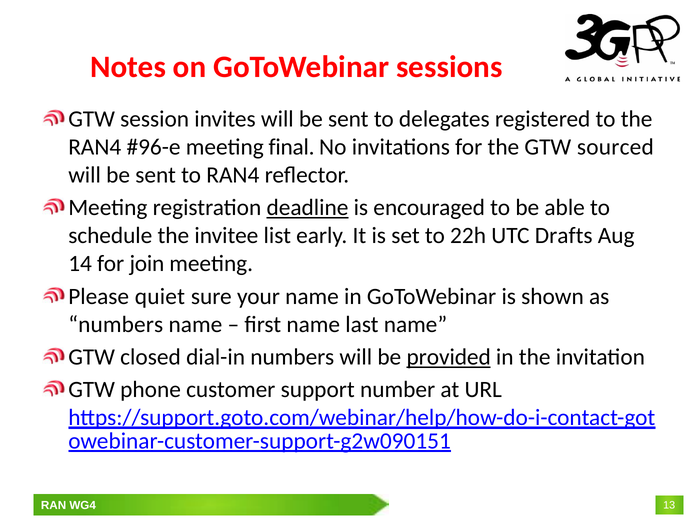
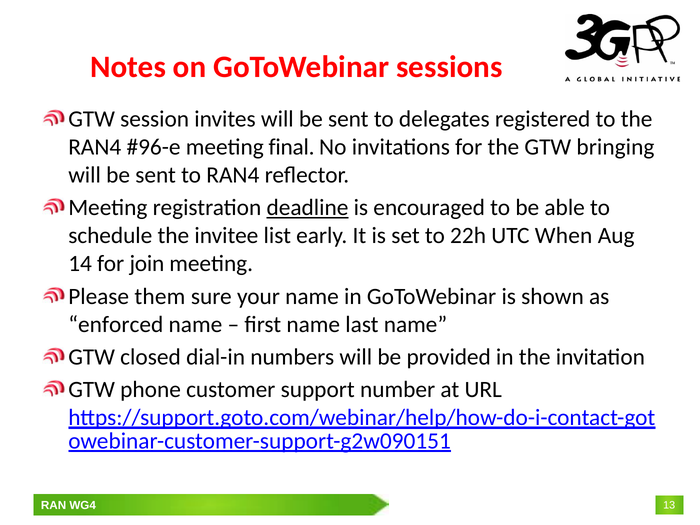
sourced: sourced -> bringing
Drafts: Drafts -> When
quiet: quiet -> them
numbers at (116, 324): numbers -> enforced
provided underline: present -> none
